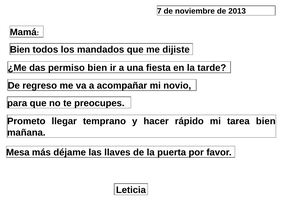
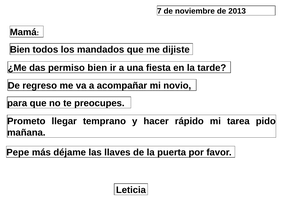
tarea bien: bien -> pido
Mesa: Mesa -> Pepe
